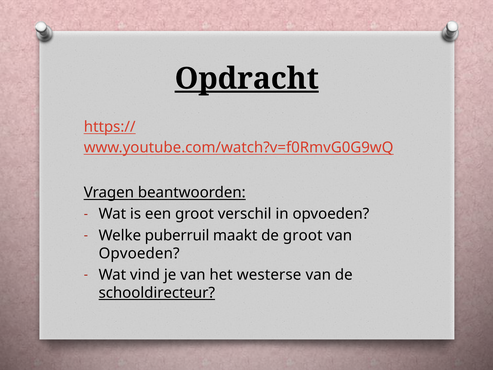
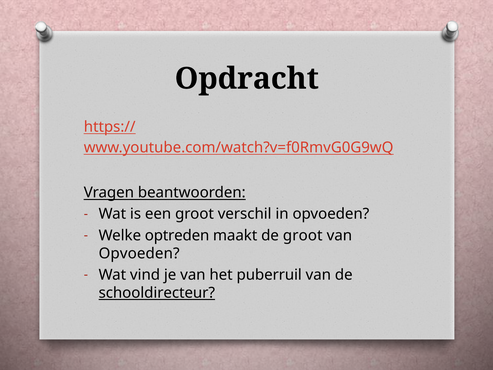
Opdracht underline: present -> none
puberruil: puberruil -> optreden
westerse: westerse -> puberruil
